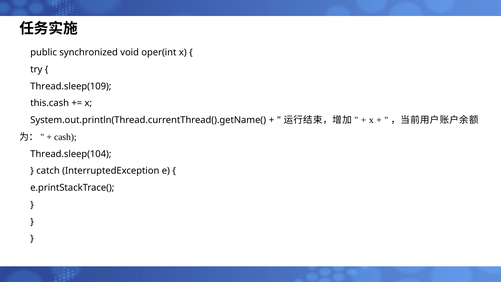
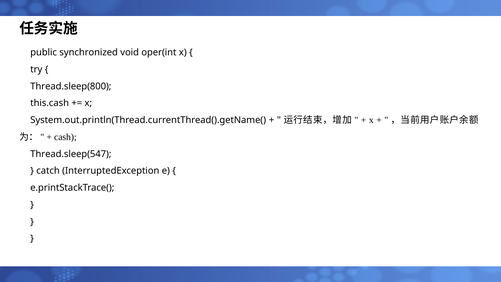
Thread.sleep(109: Thread.sleep(109 -> Thread.sleep(800
Thread.sleep(104: Thread.sleep(104 -> Thread.sleep(547
